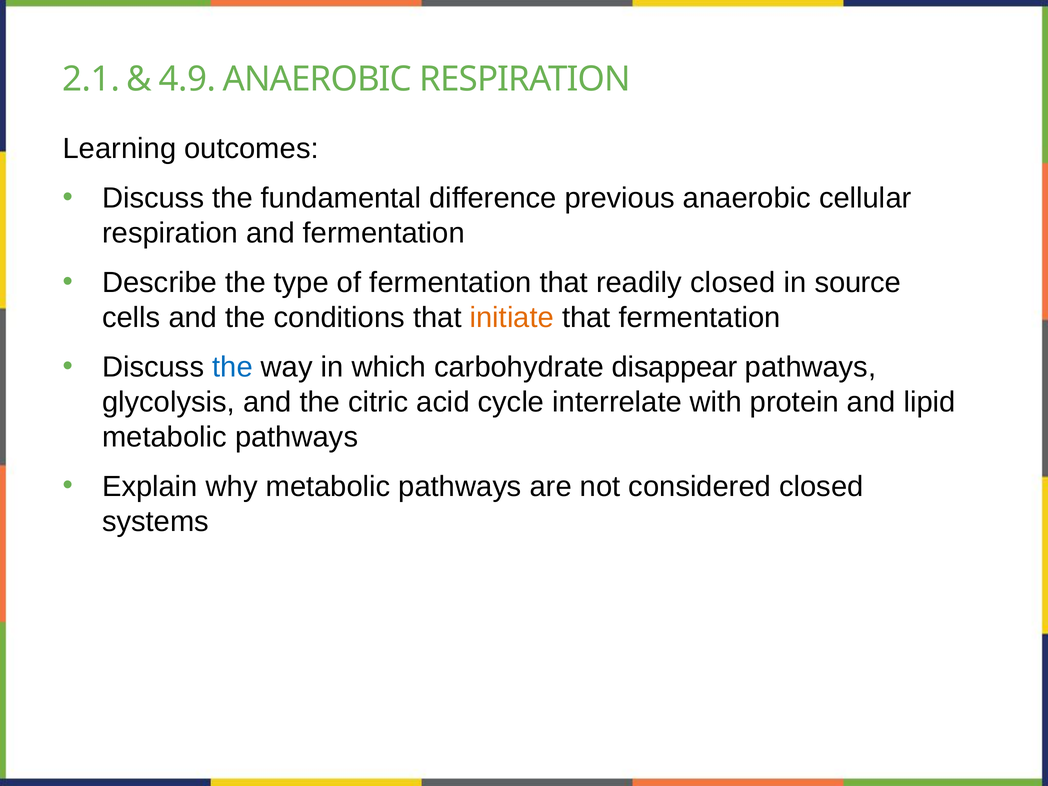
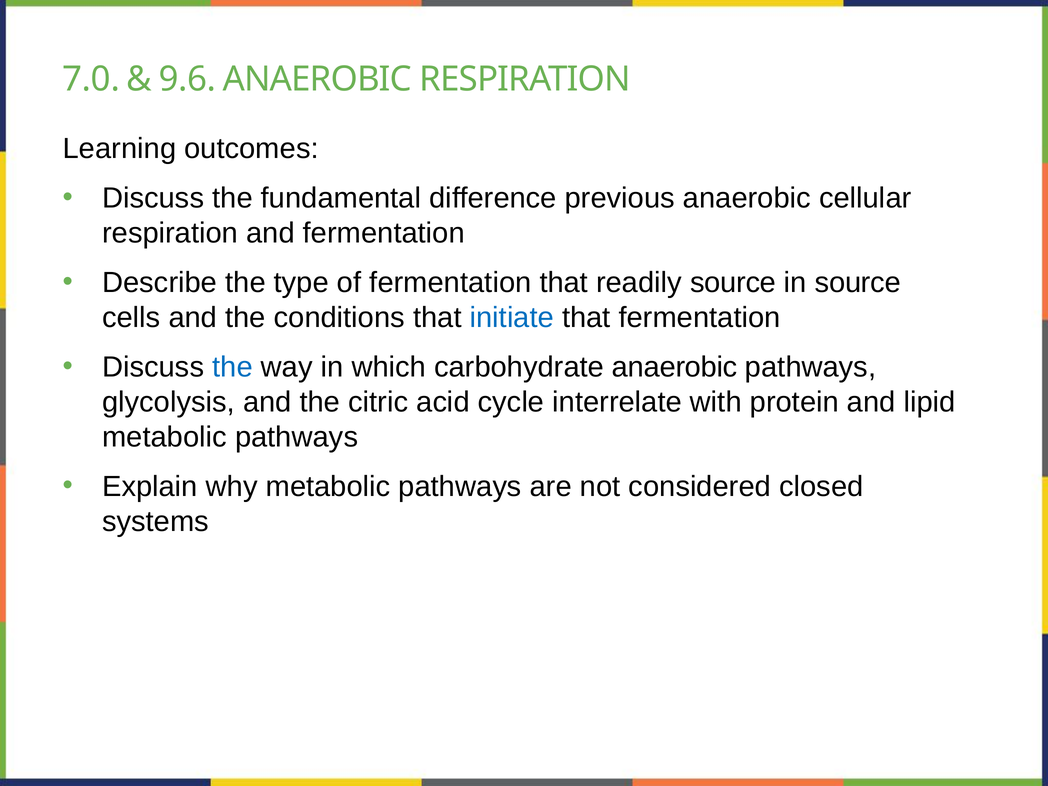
2.1: 2.1 -> 7.0
4.9: 4.9 -> 9.6
readily closed: closed -> source
initiate colour: orange -> blue
carbohydrate disappear: disappear -> anaerobic
